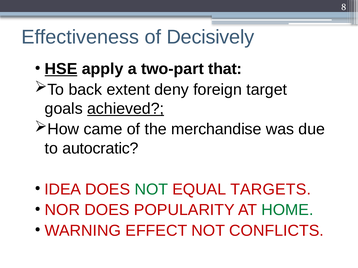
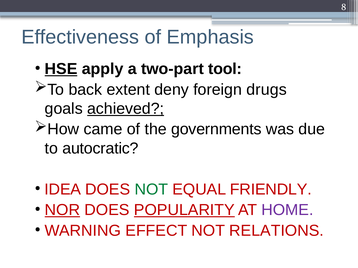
Decisively: Decisively -> Emphasis
that: that -> tool
target: target -> drugs
merchandise: merchandise -> governments
TARGETS: TARGETS -> FRIENDLY
NOR underline: none -> present
POPULARITY underline: none -> present
HOME colour: green -> purple
CONFLICTS: CONFLICTS -> RELATIONS
